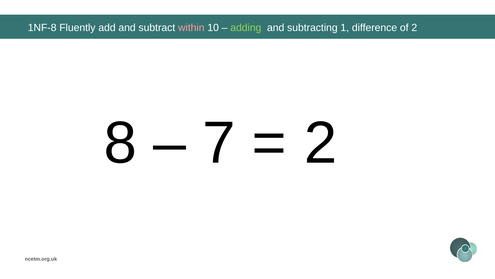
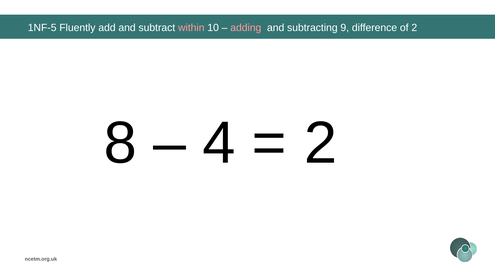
1NF-8: 1NF-8 -> 1NF-5
adding colour: light green -> pink
1: 1 -> 9
7: 7 -> 4
